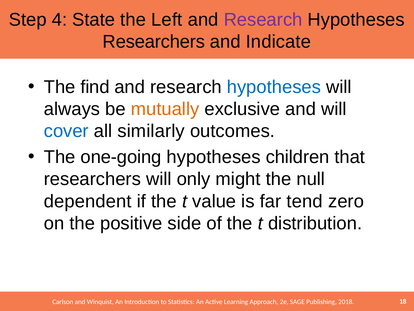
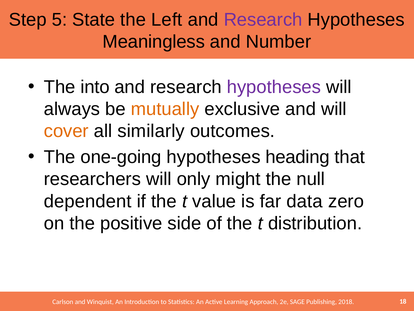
4: 4 -> 5
Researchers at (154, 42): Researchers -> Meaningless
Indicate: Indicate -> Number
find: find -> into
hypotheses at (274, 87) colour: blue -> purple
cover colour: blue -> orange
children: children -> heading
tend: tend -> data
